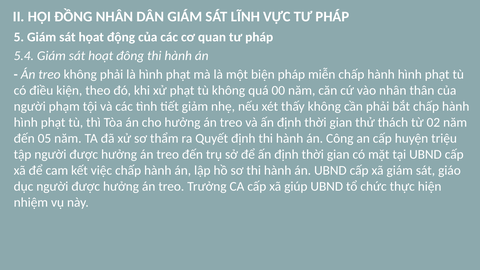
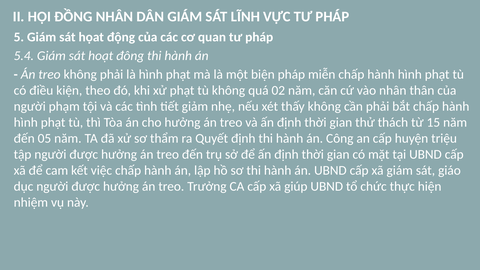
00: 00 -> 02
02: 02 -> 15
